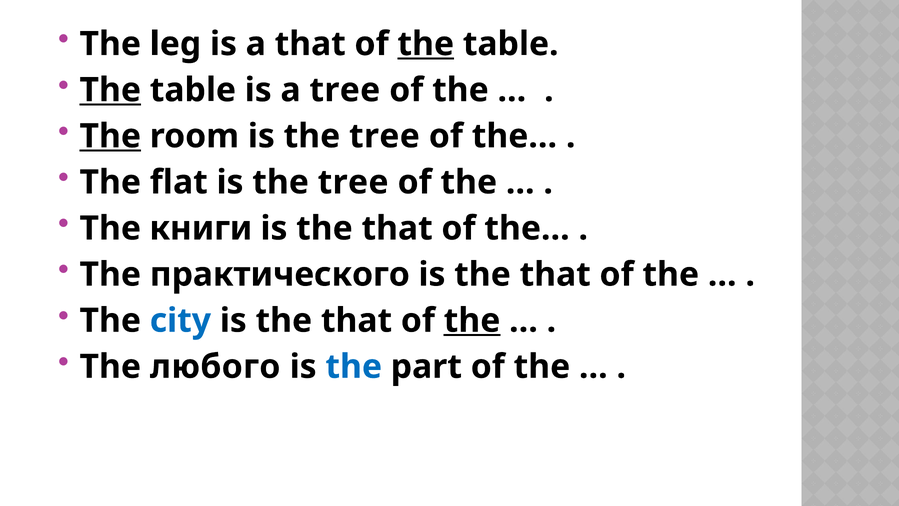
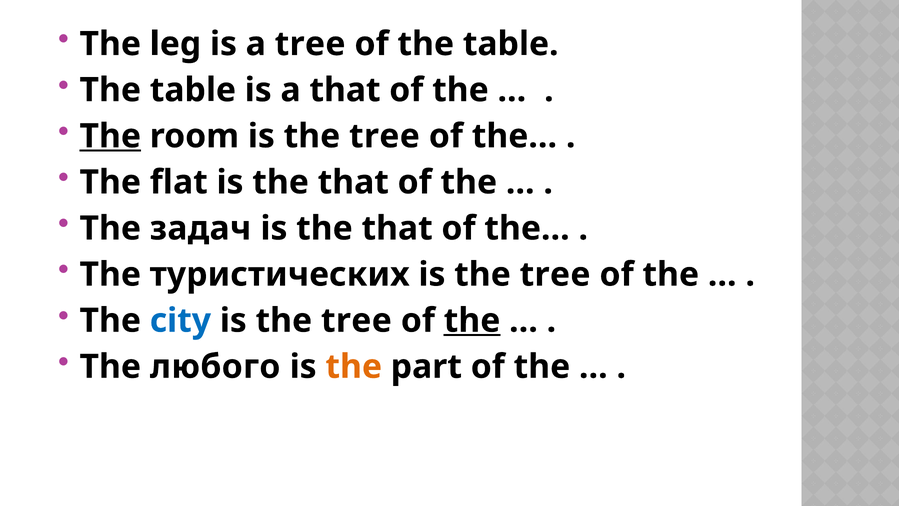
a that: that -> tree
the at (426, 44) underline: present -> none
The at (110, 90) underline: present -> none
a tree: tree -> that
flat is the tree: tree -> that
книги: книги -> задач
практического: практического -> туристических
that at (555, 274): that -> tree
that at (357, 320): that -> tree
the at (354, 367) colour: blue -> orange
